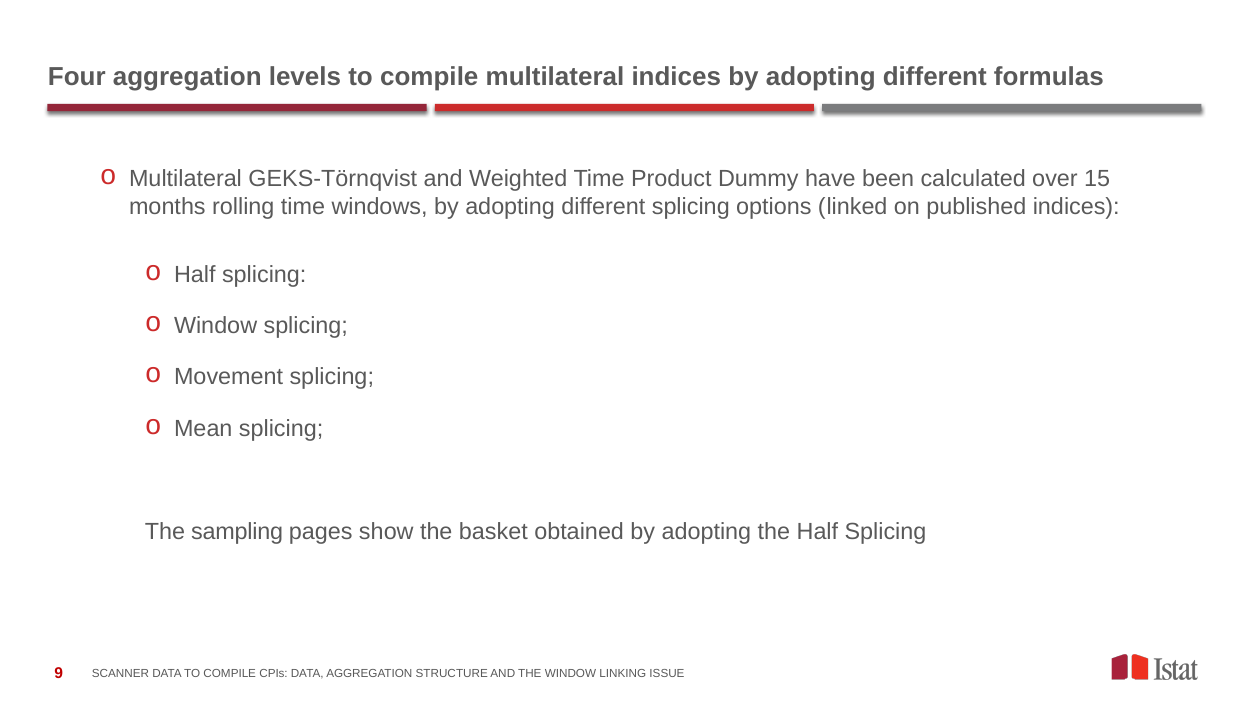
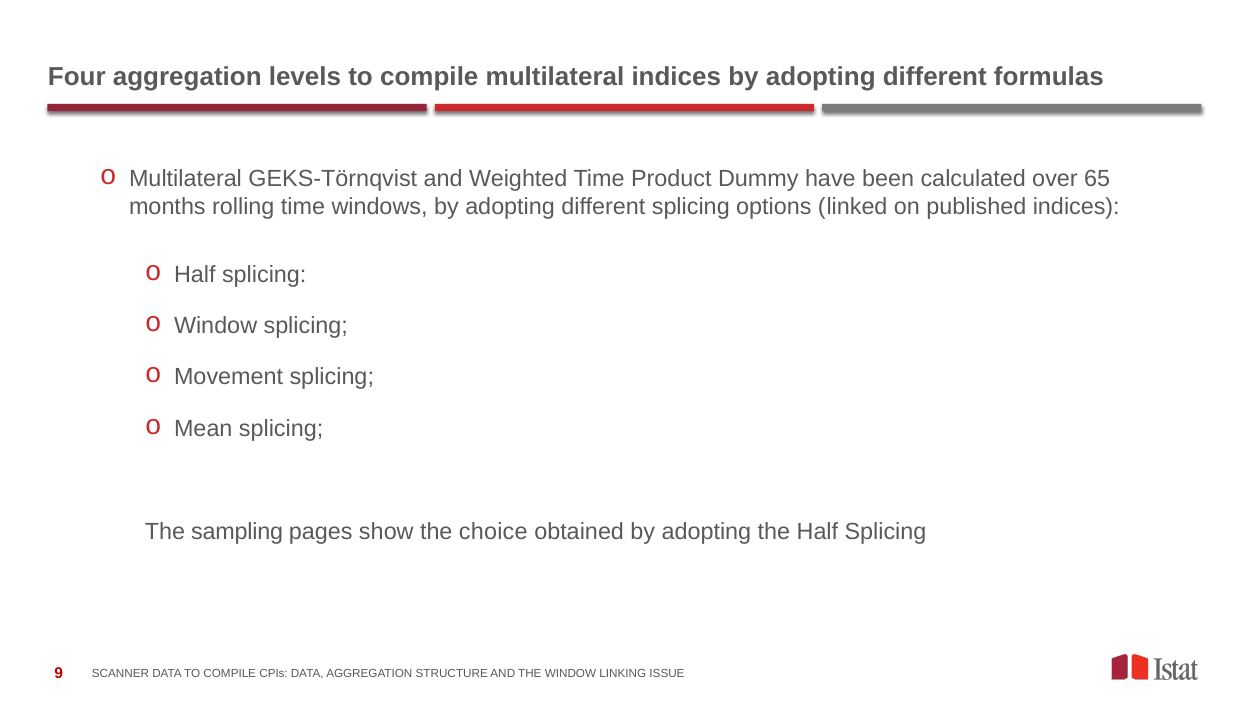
15: 15 -> 65
basket: basket -> choice
